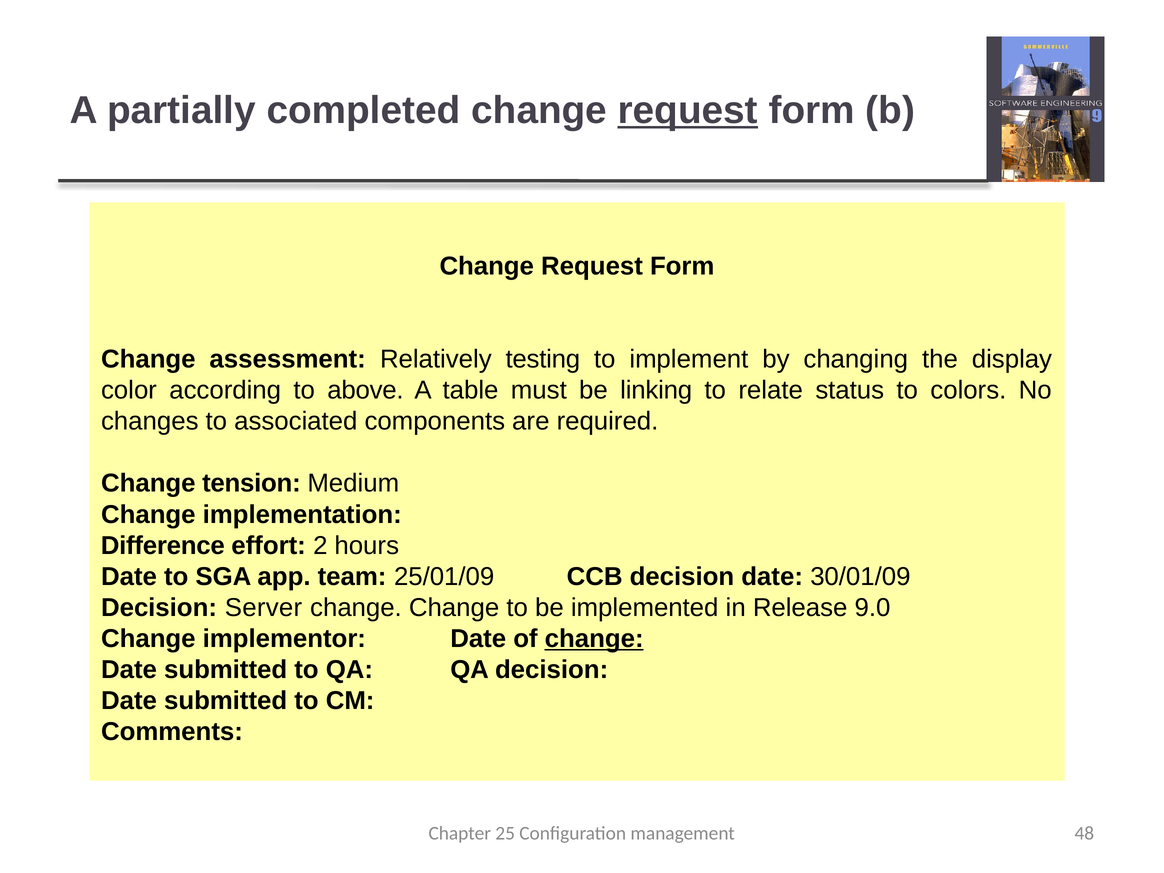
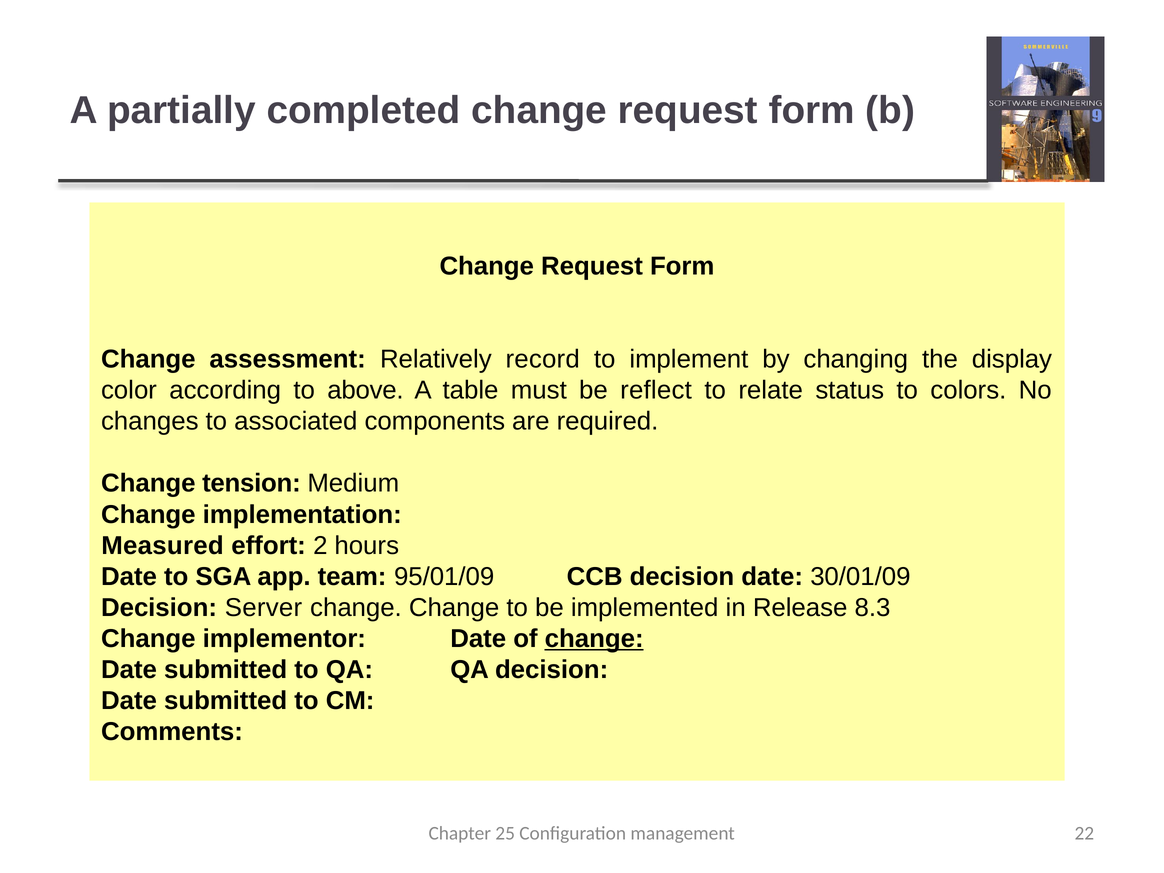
request at (688, 110) underline: present -> none
testing: testing -> record
linking: linking -> reflect
Difference: Difference -> Measured
25/01/09: 25/01/09 -> 95/01/09
9.0: 9.0 -> 8.3
48: 48 -> 22
